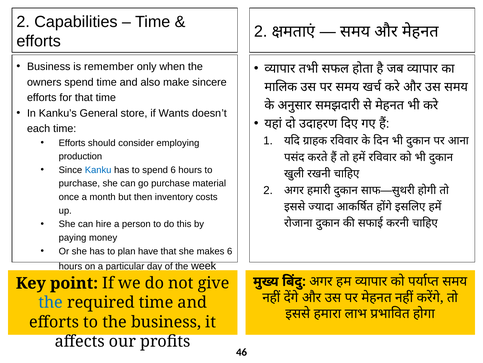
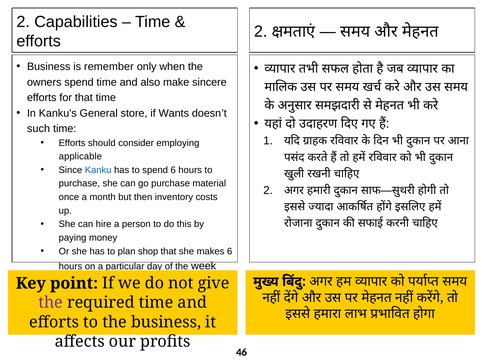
each: each -> such
production: production -> applicable
have: have -> shop
the at (51, 302) colour: blue -> purple
